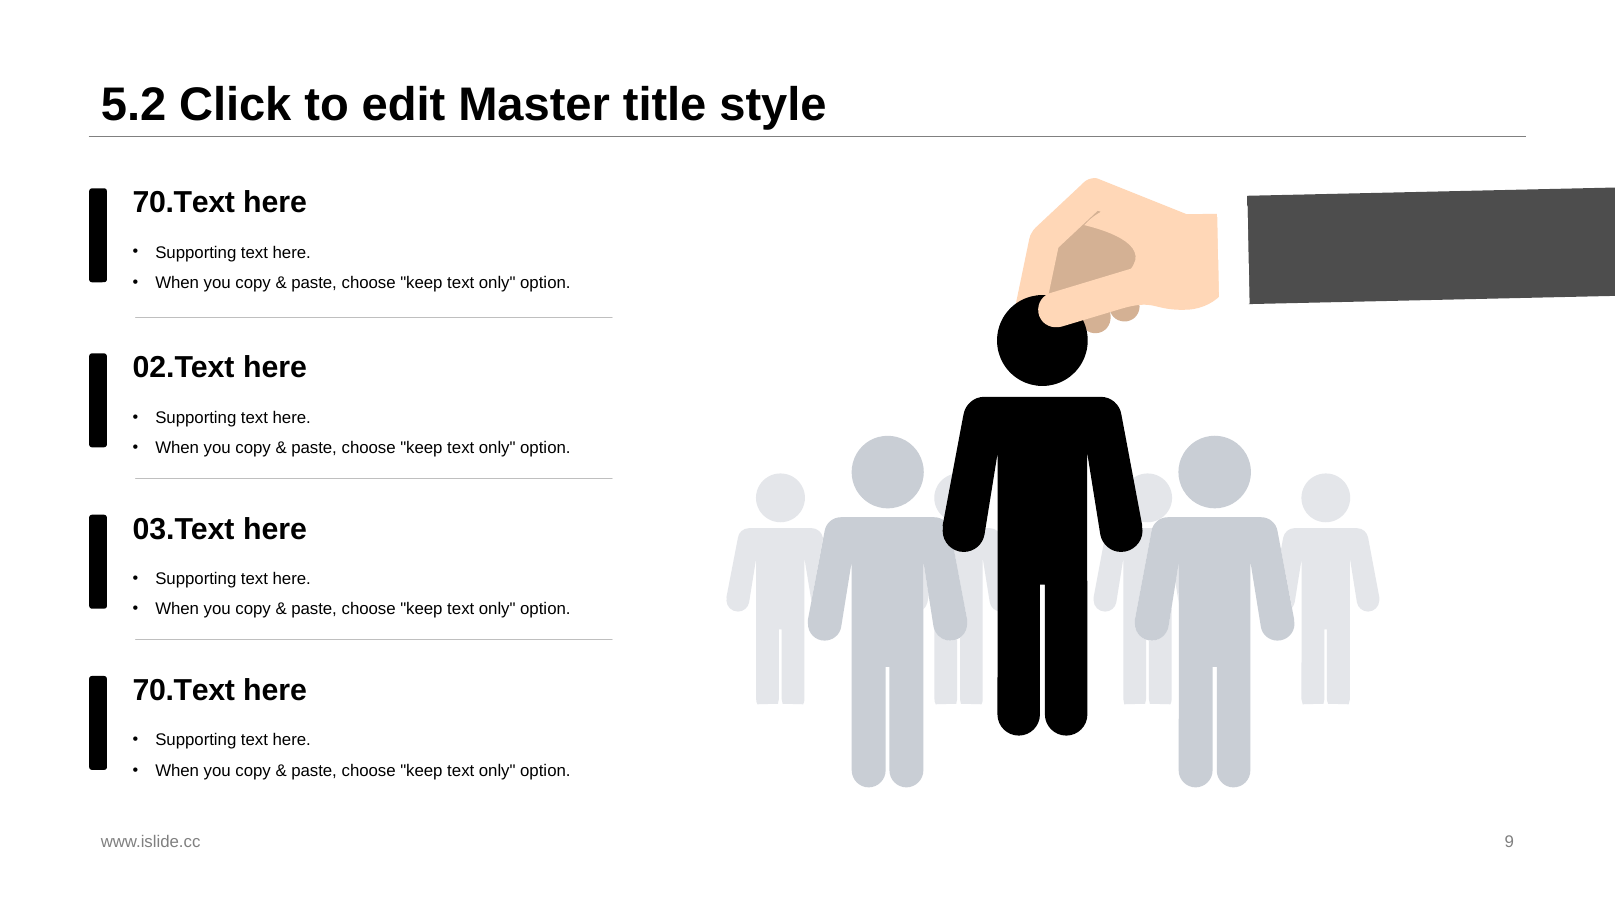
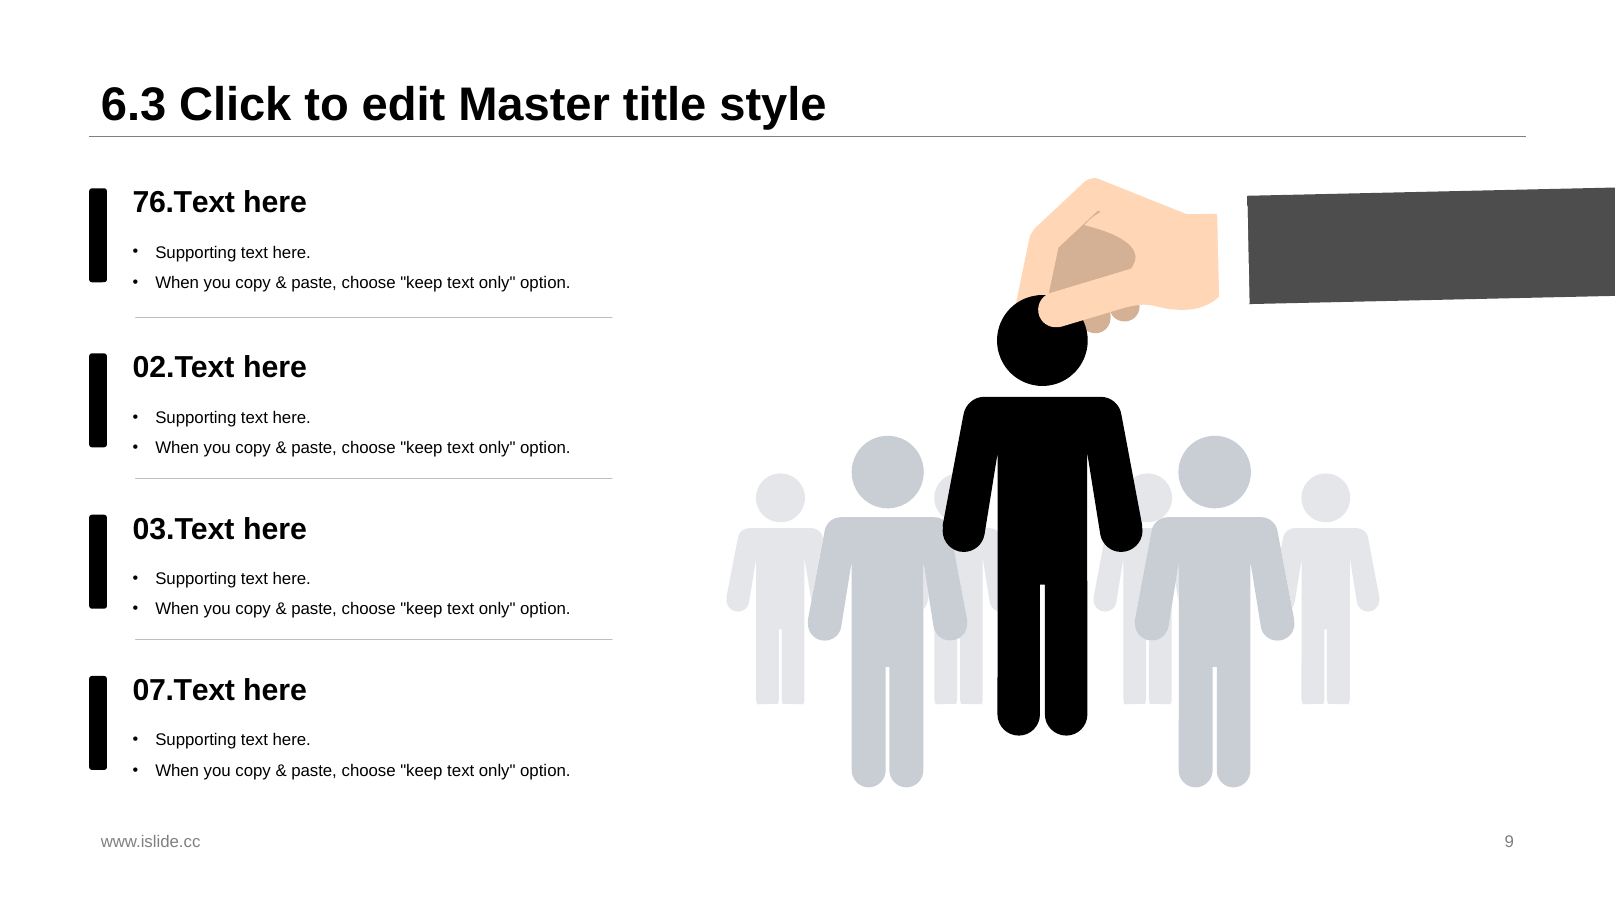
5.2: 5.2 -> 6.3
70.Text at (184, 203): 70.Text -> 76.Text
70.Text at (184, 690): 70.Text -> 07.Text
